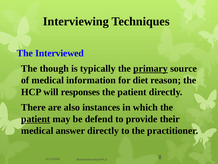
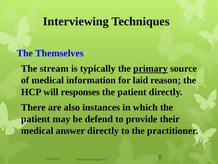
Interviewed: Interviewed -> Themselves
though: though -> stream
diet: diet -> laid
patient at (36, 119) underline: present -> none
